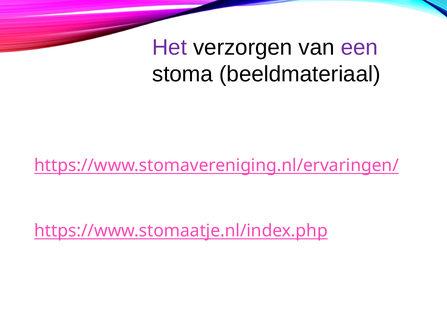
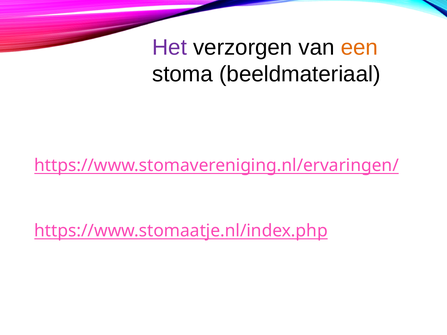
een colour: purple -> orange
